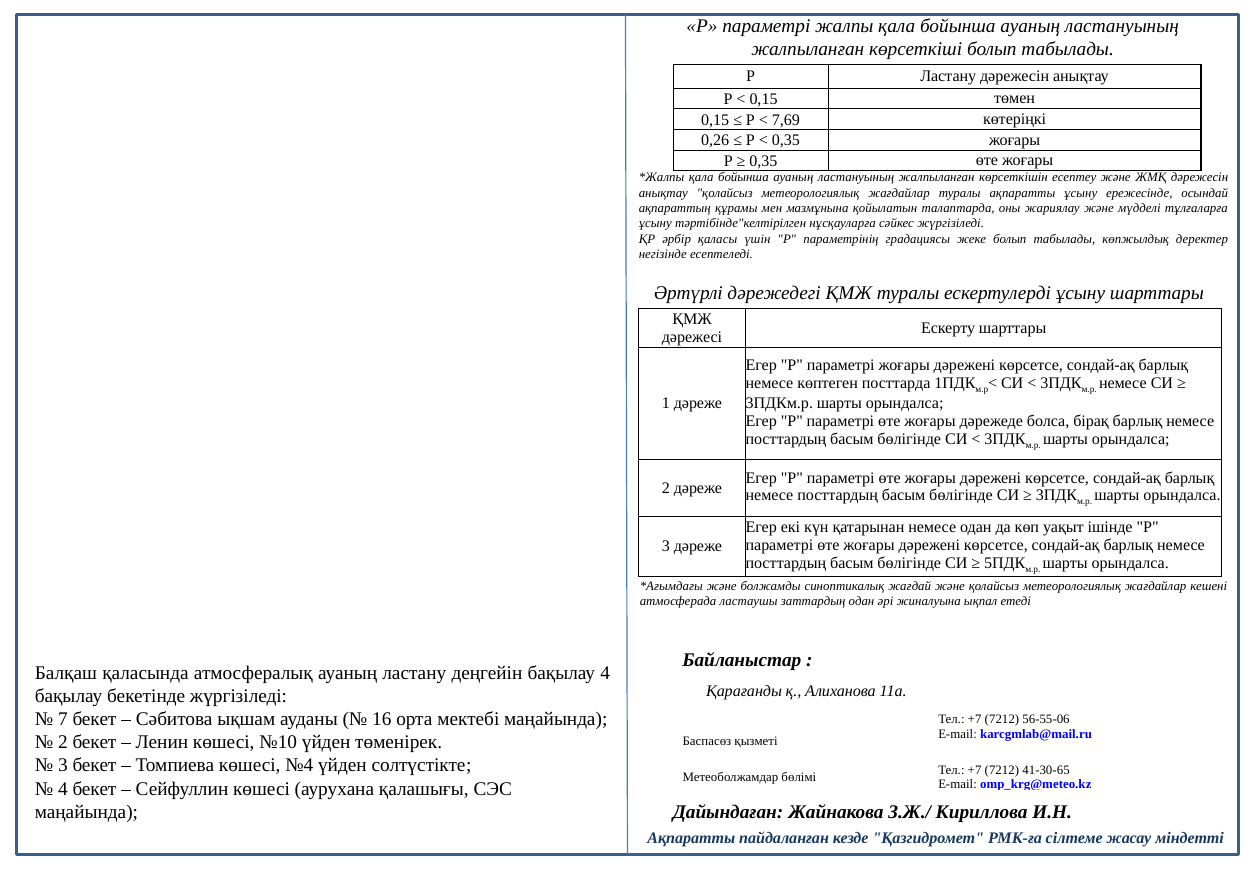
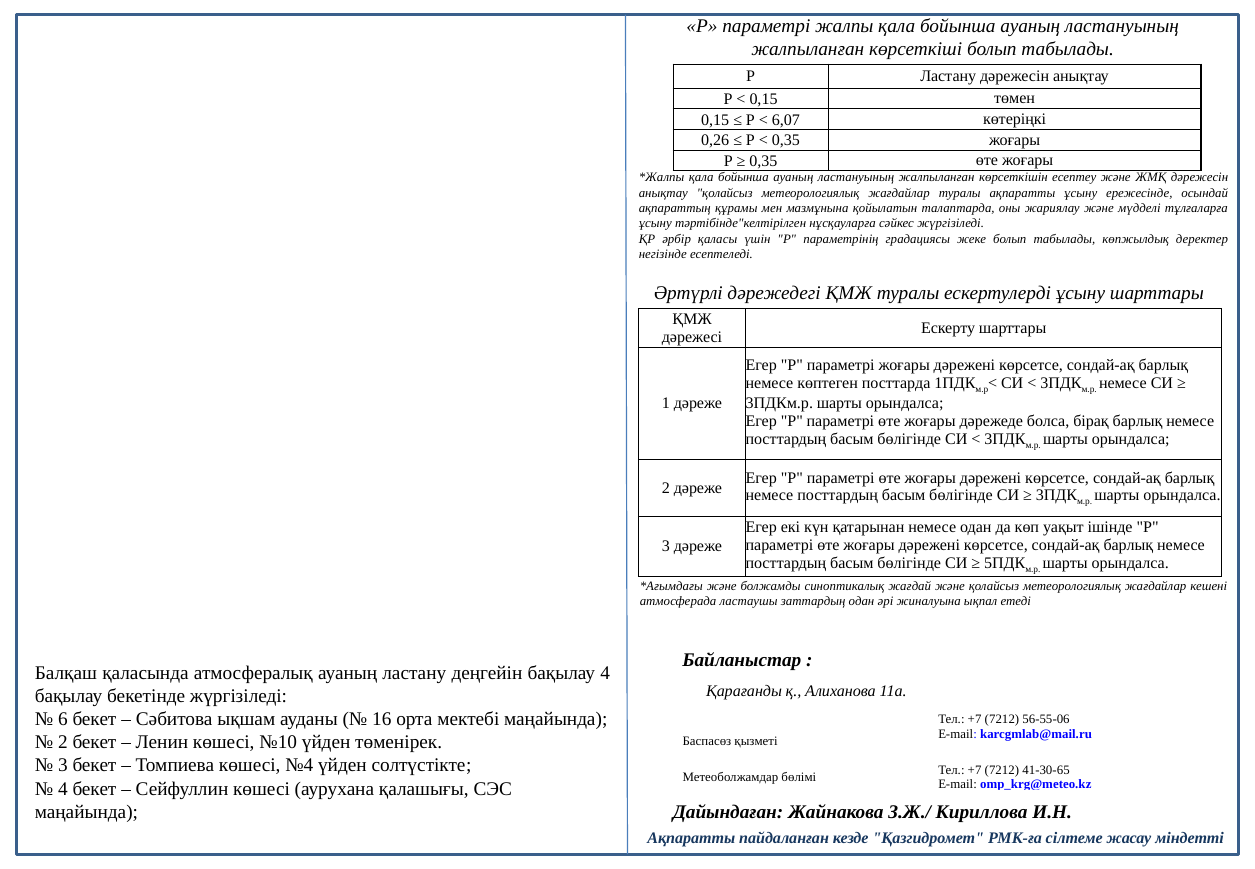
7,69: 7,69 -> 6,07
7: 7 -> 6
